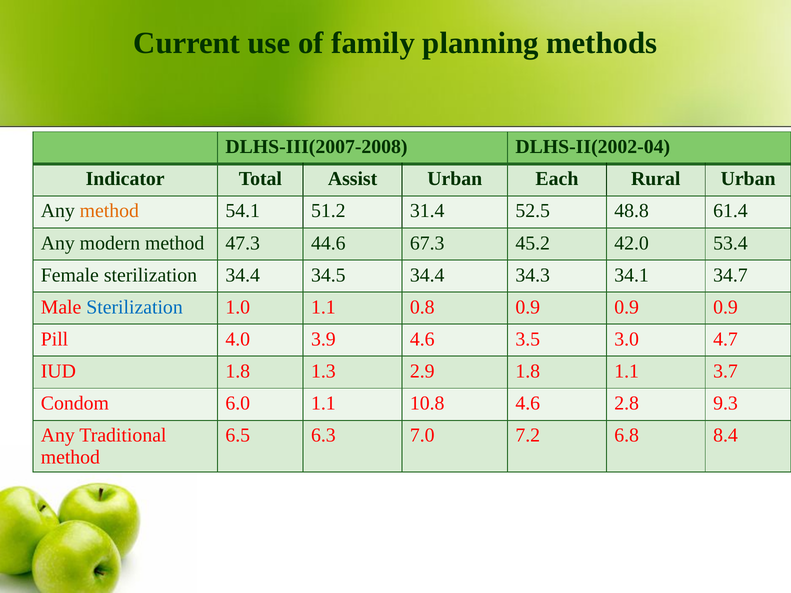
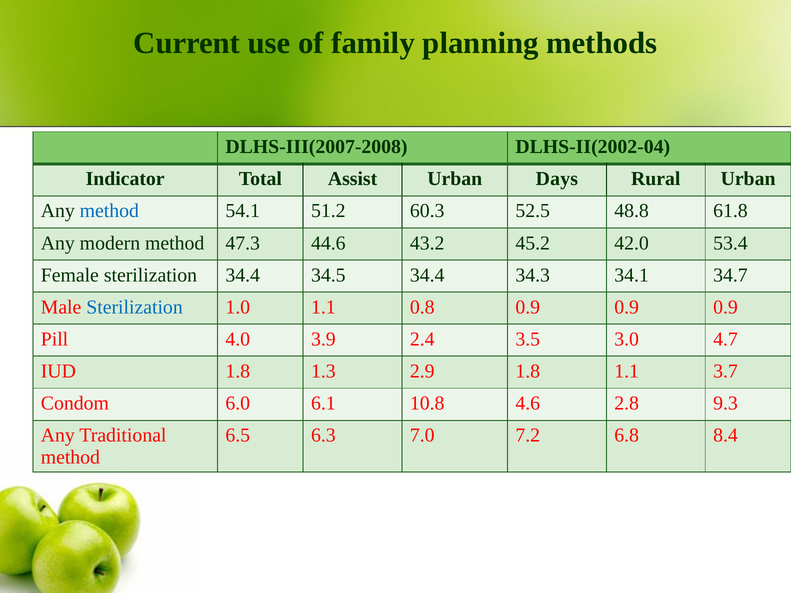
Each: Each -> Days
method at (109, 211) colour: orange -> blue
31.4: 31.4 -> 60.3
61.4: 61.4 -> 61.8
67.3: 67.3 -> 43.2
3.9 4.6: 4.6 -> 2.4
6.0 1.1: 1.1 -> 6.1
